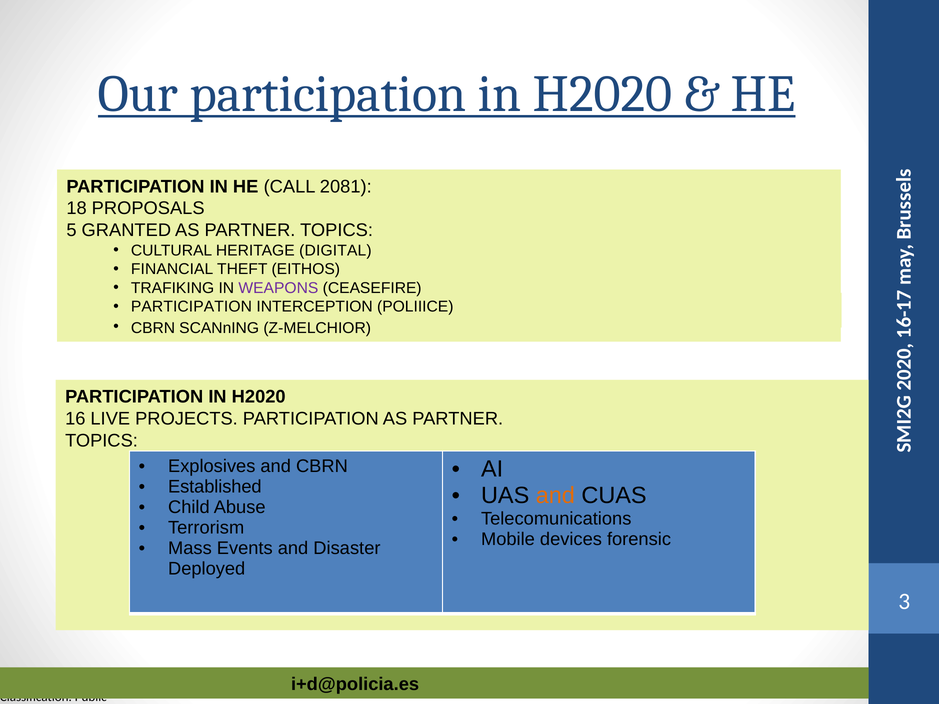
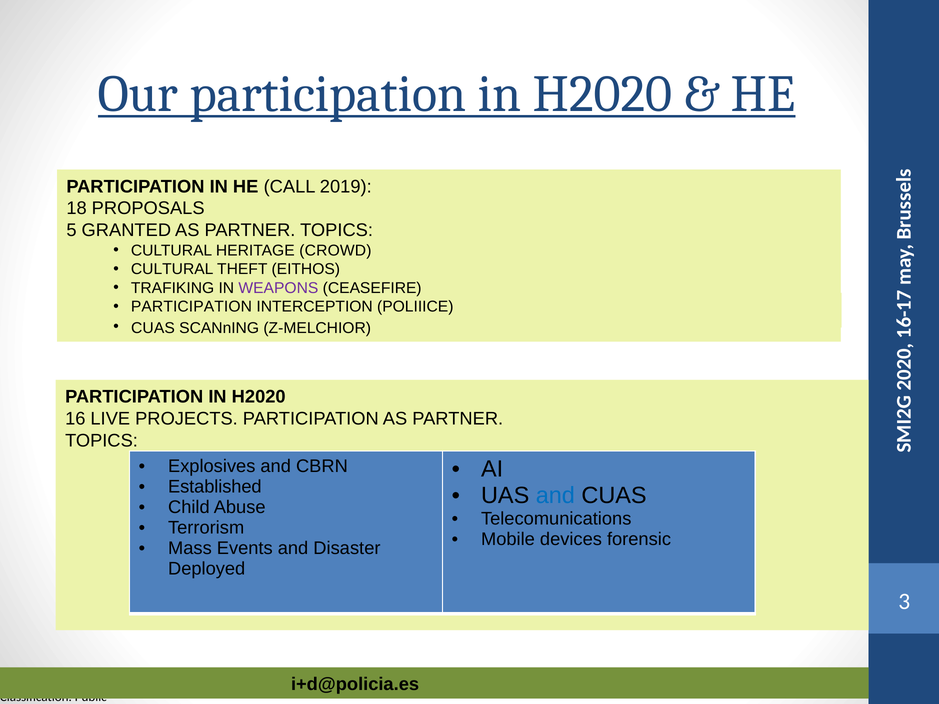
2081: 2081 -> 2019
DIGITAL: DIGITAL -> CROWD
FINANCIAL at (172, 269): FINANCIAL -> CULTURAL
CBRN at (153, 328): CBRN -> CUAS
and at (555, 496) colour: orange -> blue
